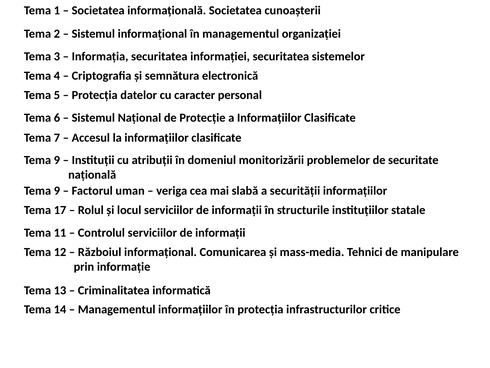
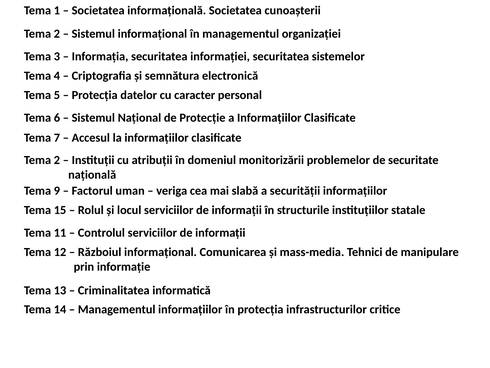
9 at (57, 160): 9 -> 2
17: 17 -> 15
